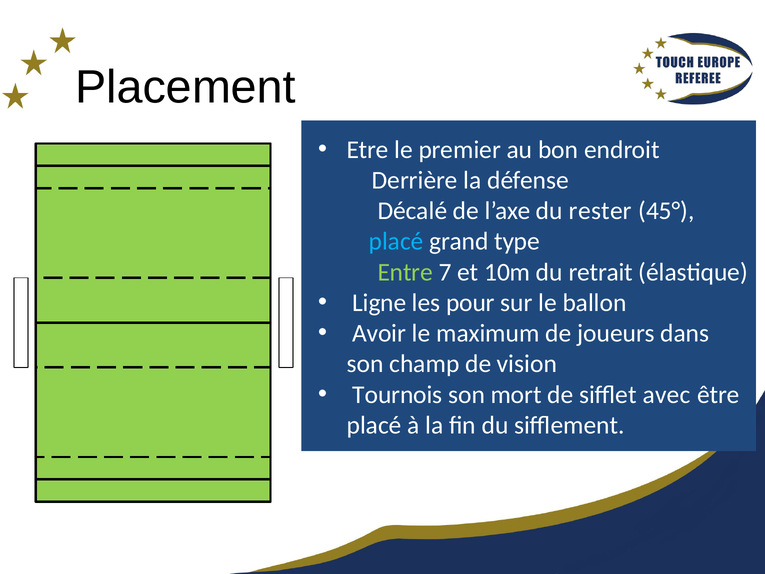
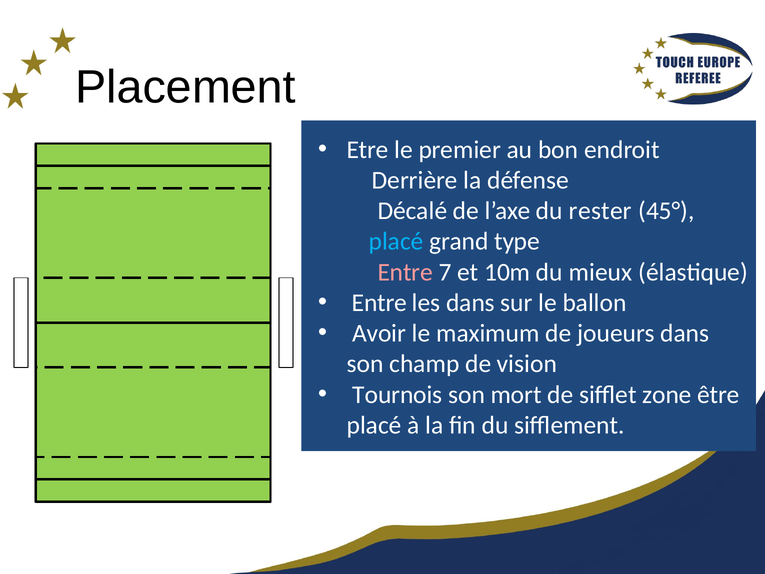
Entre at (405, 272) colour: light green -> pink
retrait: retrait -> mieux
Ligne at (379, 303): Ligne -> Entre
les pour: pour -> dans
avec: avec -> zone
